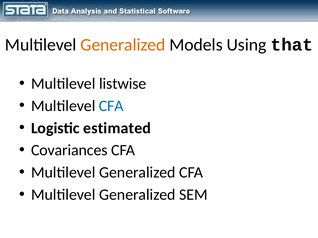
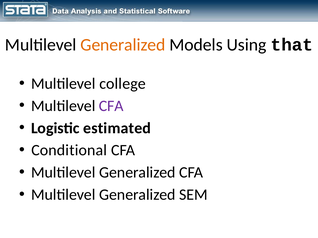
listwise: listwise -> college
CFA at (111, 106) colour: blue -> purple
Covariances: Covariances -> Conditional
